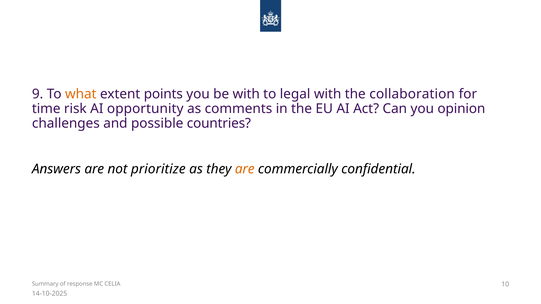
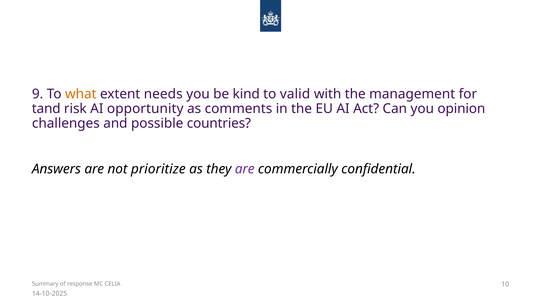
points: points -> needs
be with: with -> kind
legal: legal -> valid
collaboration: collaboration -> management
time: time -> tand
are at (245, 169) colour: orange -> purple
